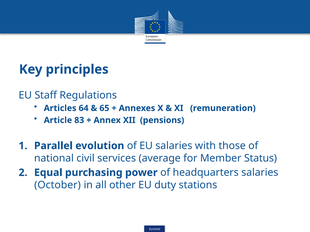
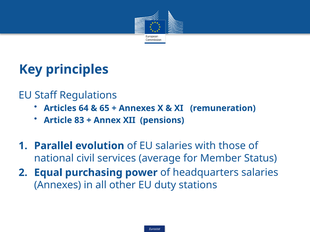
October at (57, 185): October -> Annexes
